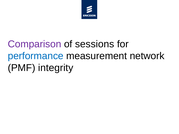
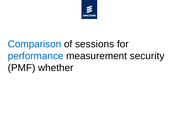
Comparison colour: purple -> blue
network: network -> security
integrity: integrity -> whether
